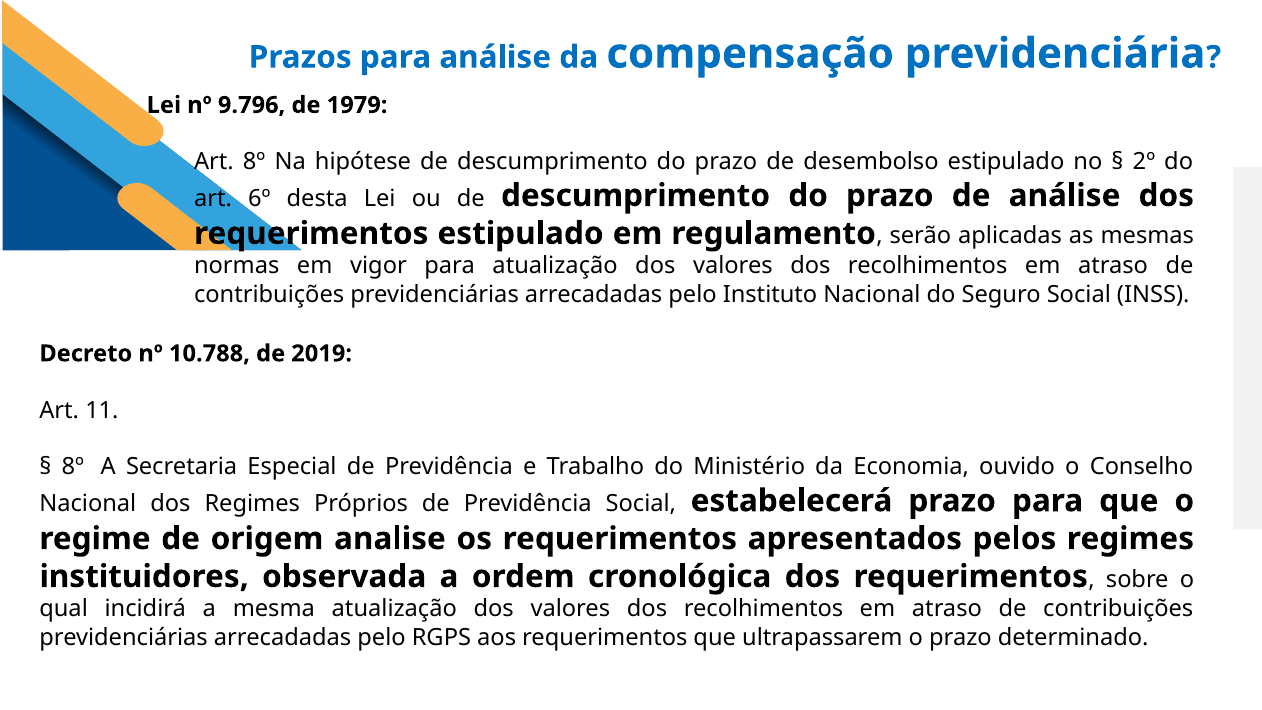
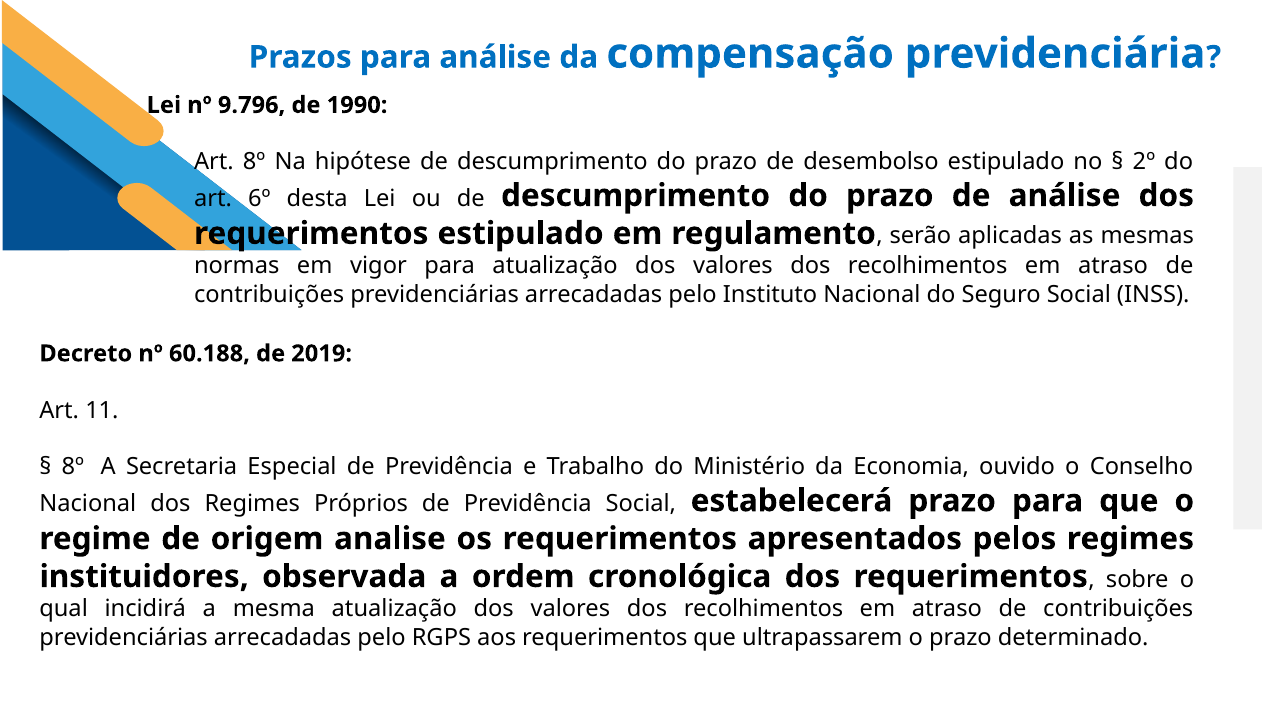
1979: 1979 -> 1990
10.788: 10.788 -> 60.188
